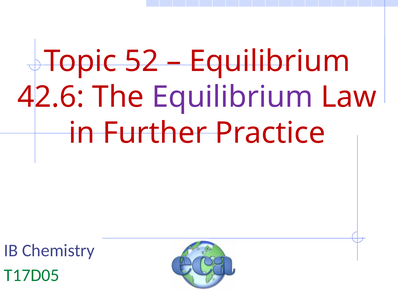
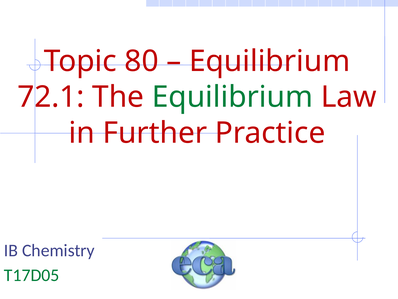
52: 52 -> 80
42.6: 42.6 -> 72.1
Equilibrium at (232, 97) colour: purple -> green
